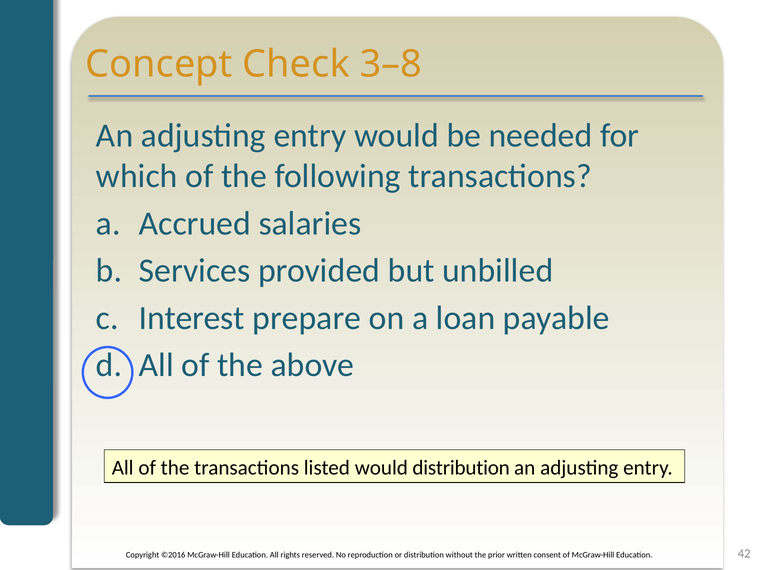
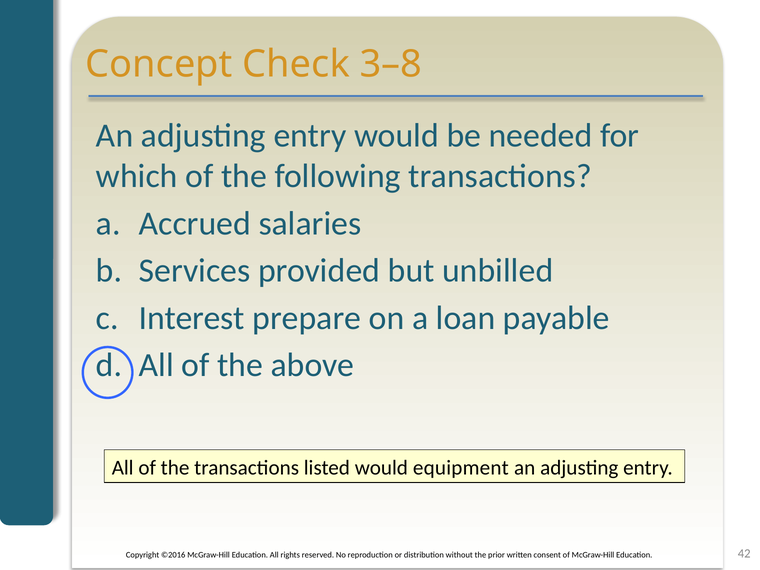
would distribution: distribution -> equipment
